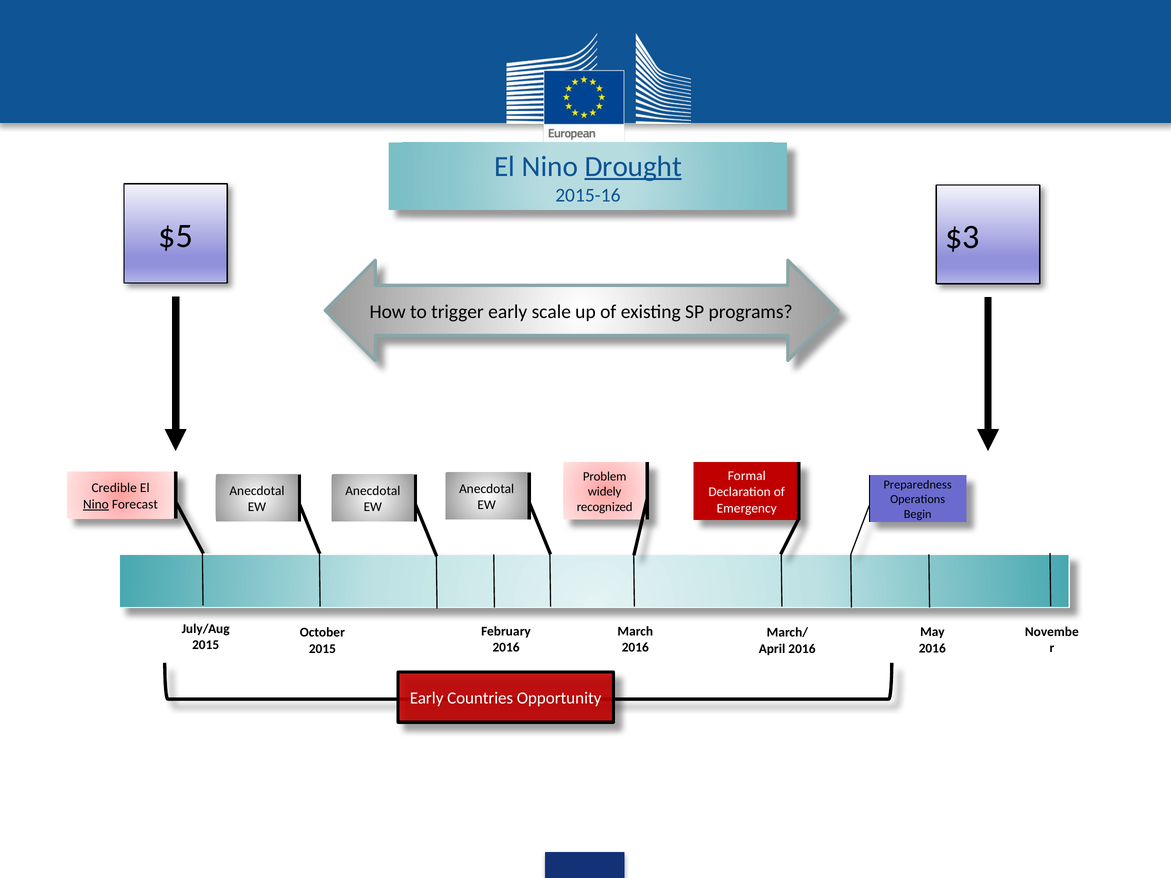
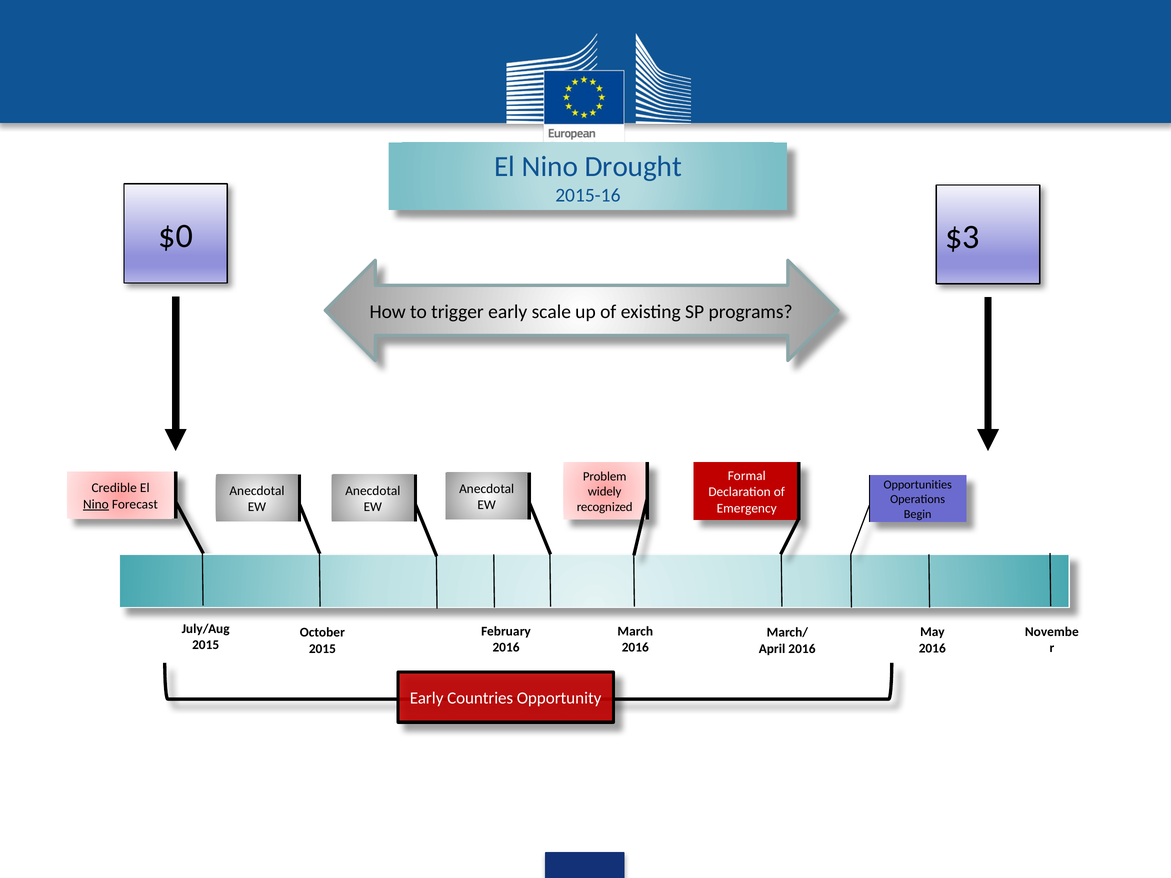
Drought underline: present -> none
$5: $5 -> $0
Preparedness: Preparedness -> Opportunities
